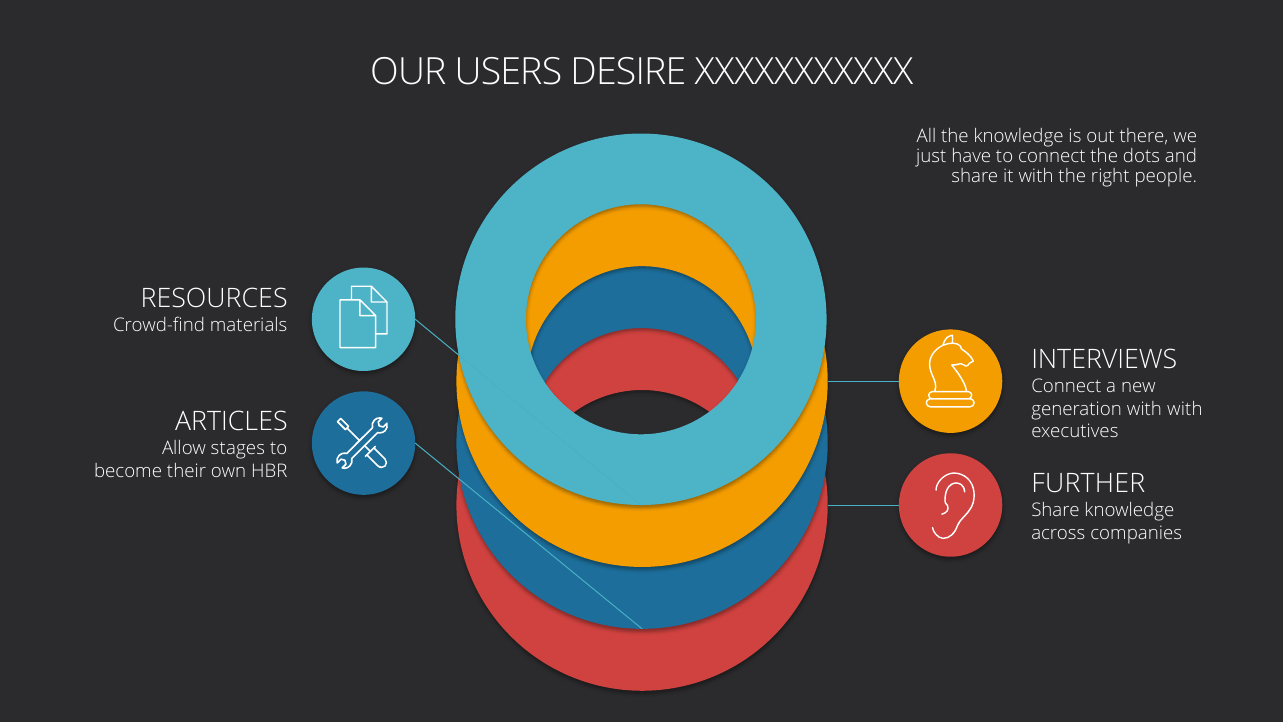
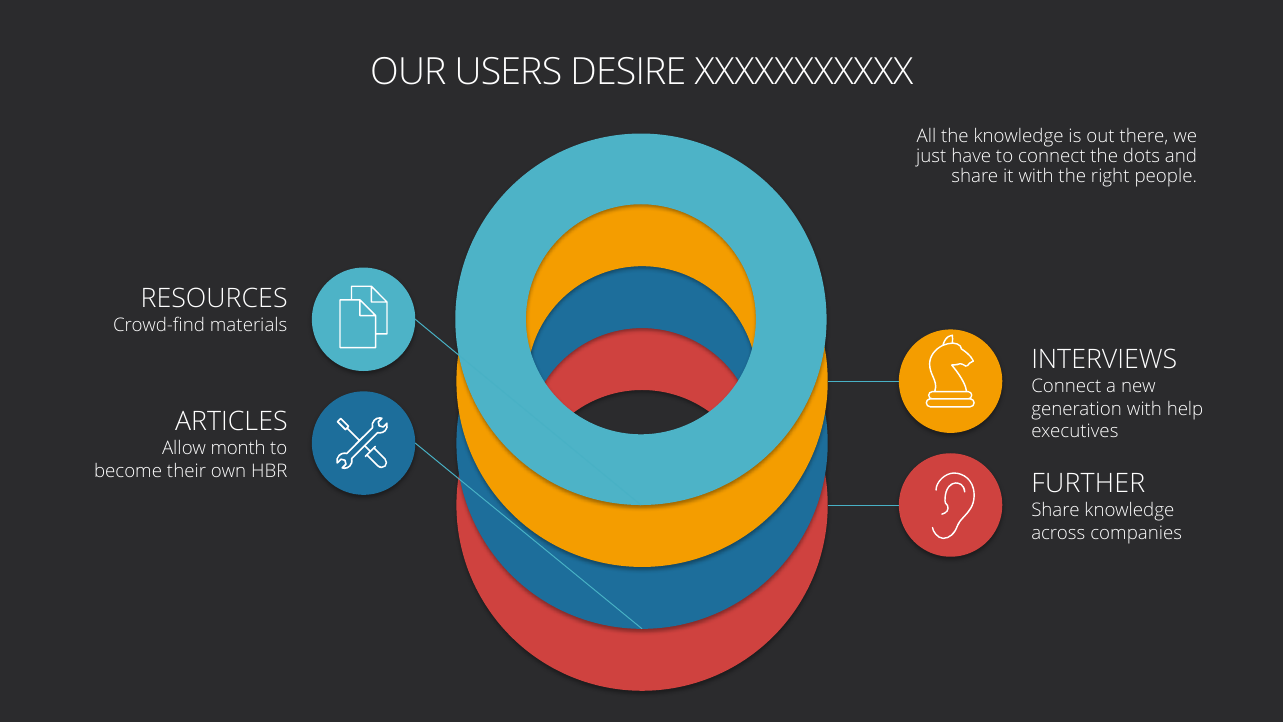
with with: with -> help
stages: stages -> month
